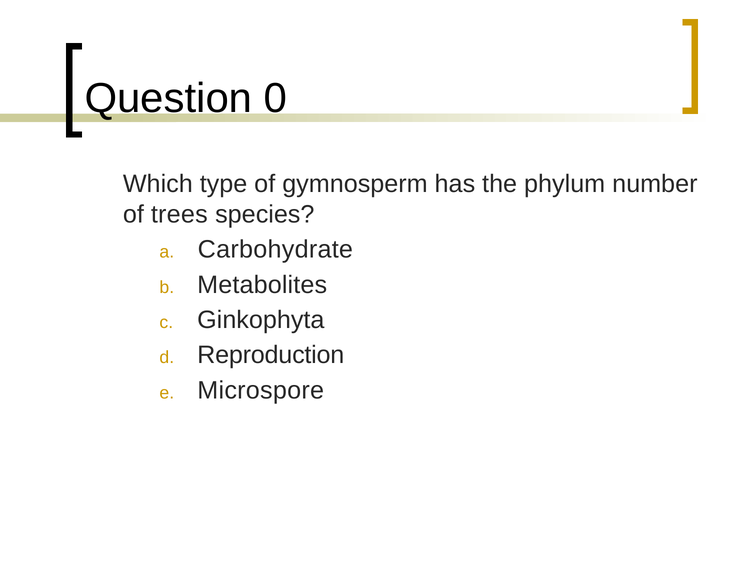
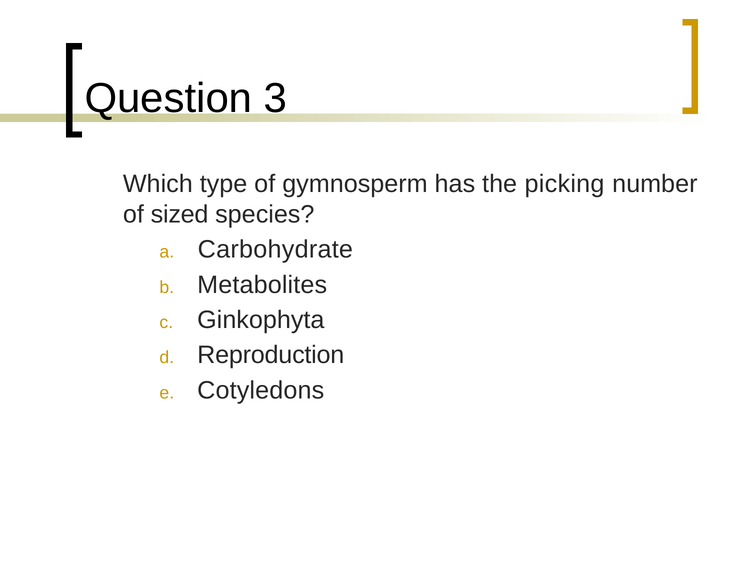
0: 0 -> 3
phylum: phylum -> picking
trees: trees -> sized
Microspore: Microspore -> Cotyledons
